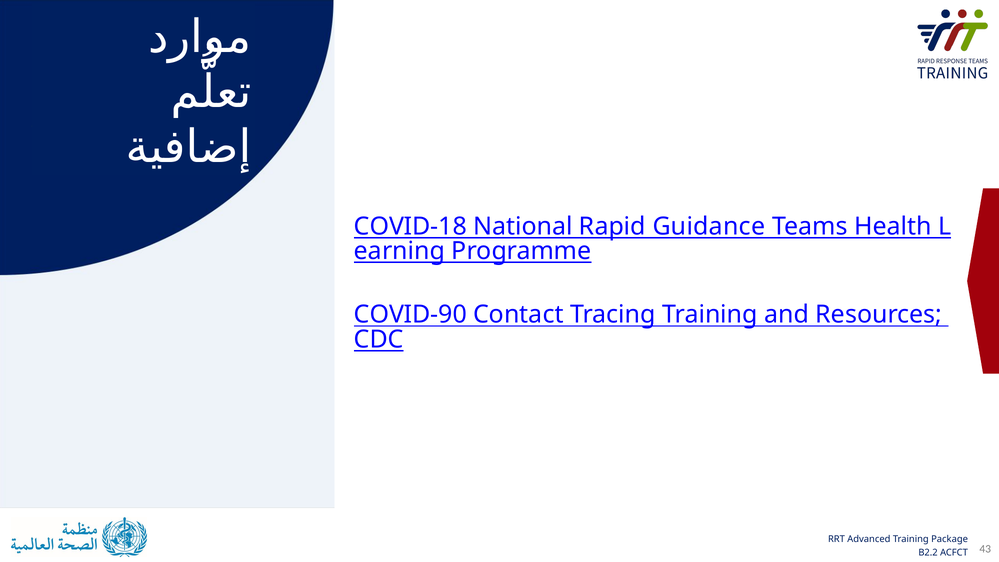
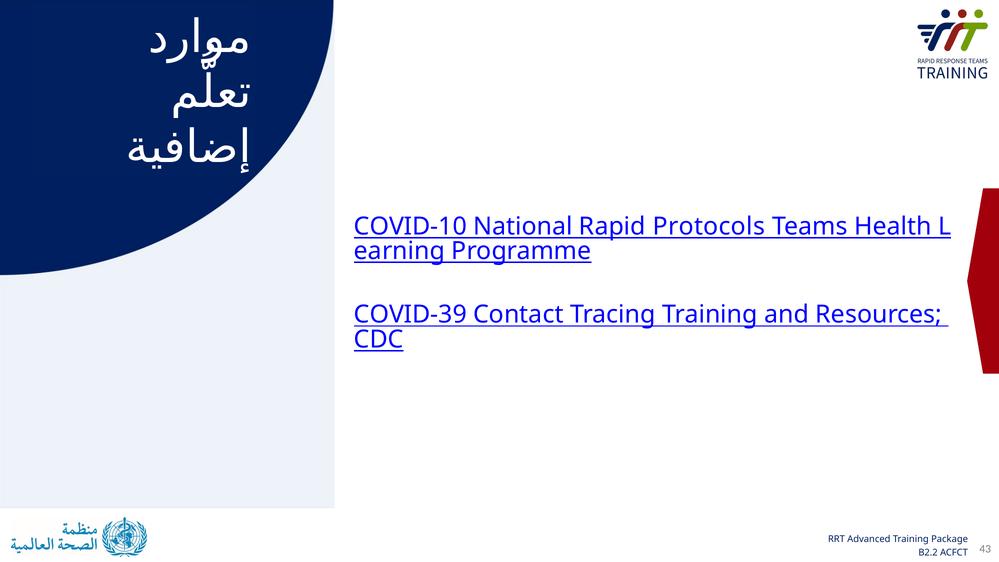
COVID-18: COVID-18 -> COVID-10
Guidance: Guidance -> Protocols
COVID-90: COVID-90 -> COVID-39
